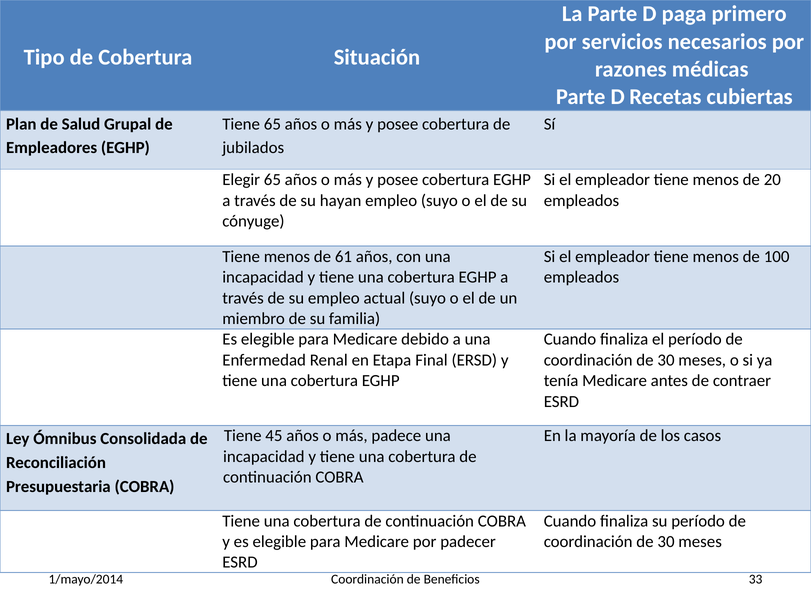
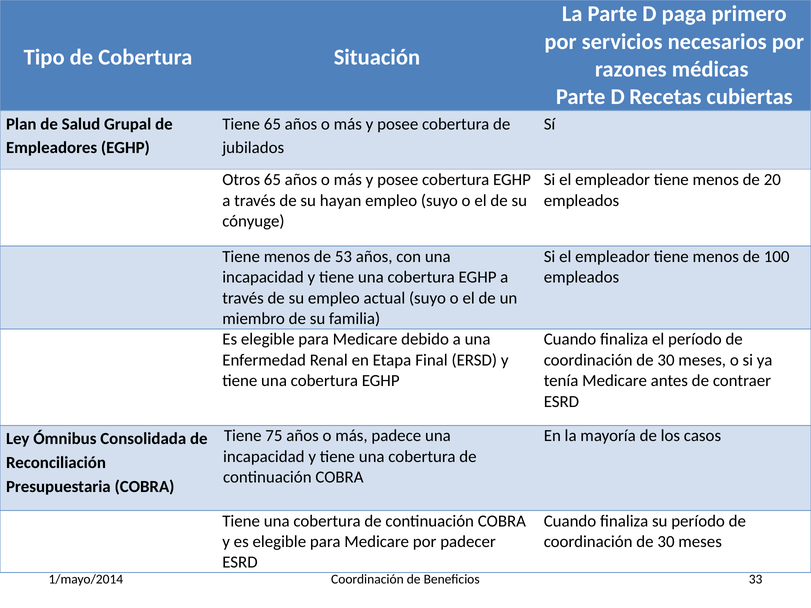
Elegir: Elegir -> Otros
61: 61 -> 53
45: 45 -> 75
